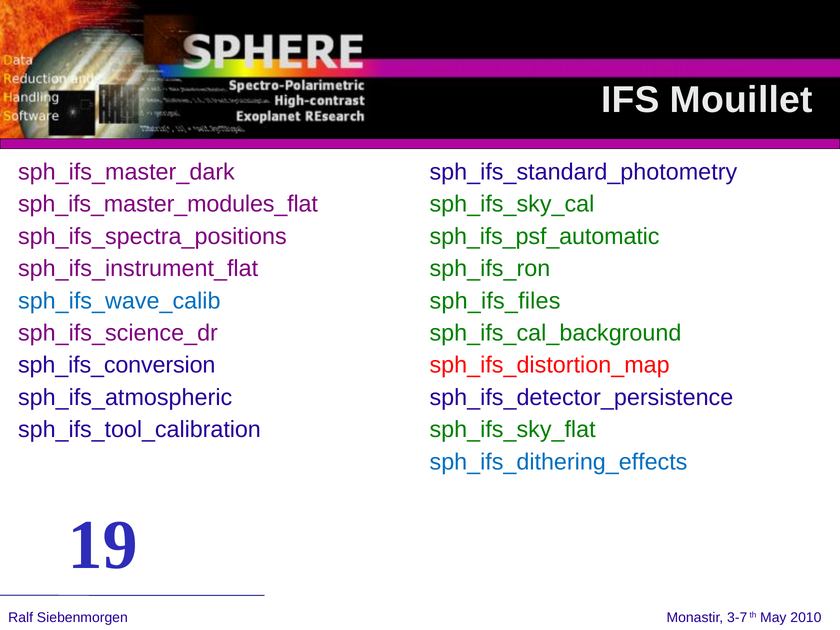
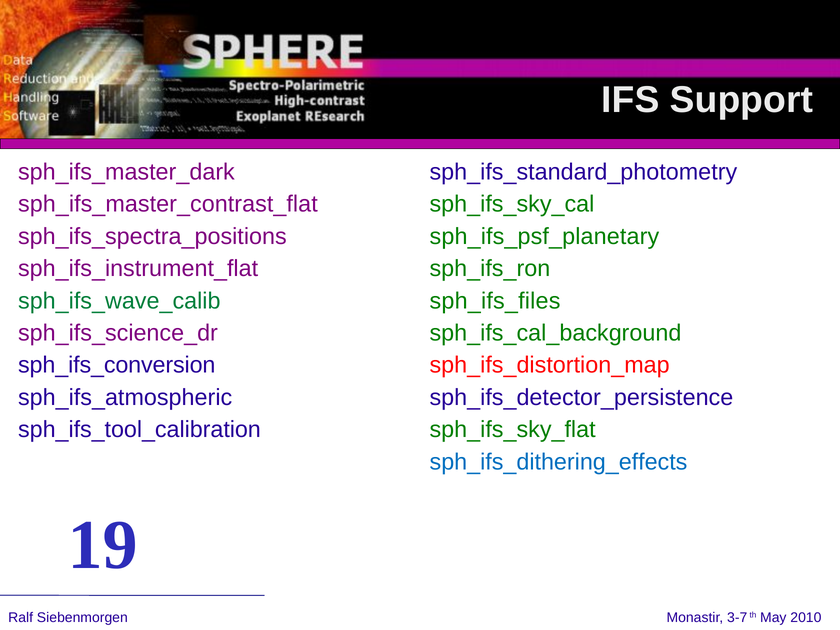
Mouillet: Mouillet -> Support
sph_ifs_master_modules_flat: sph_ifs_master_modules_flat -> sph_ifs_master_contrast_flat
sph_ifs_psf_automatic: sph_ifs_psf_automatic -> sph_ifs_psf_planetary
sph_ifs_wave_calib colour: blue -> green
